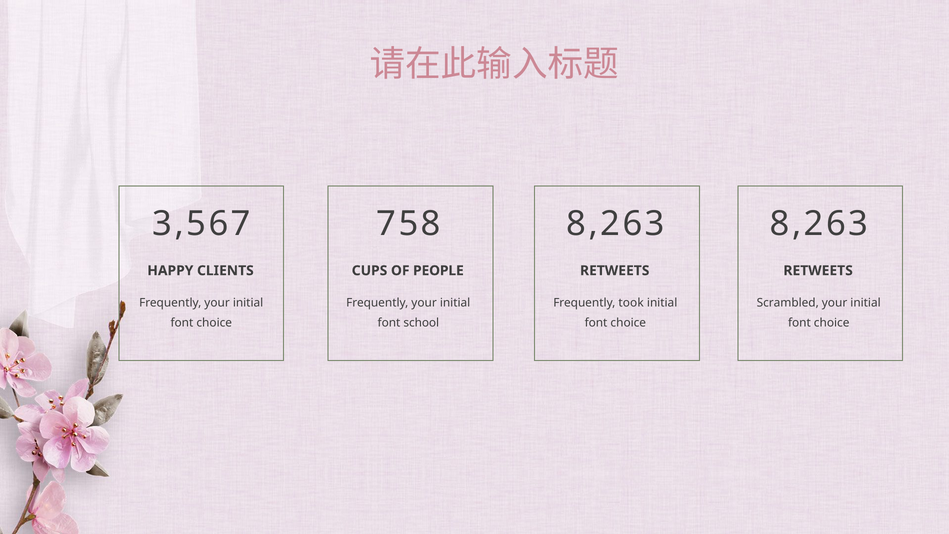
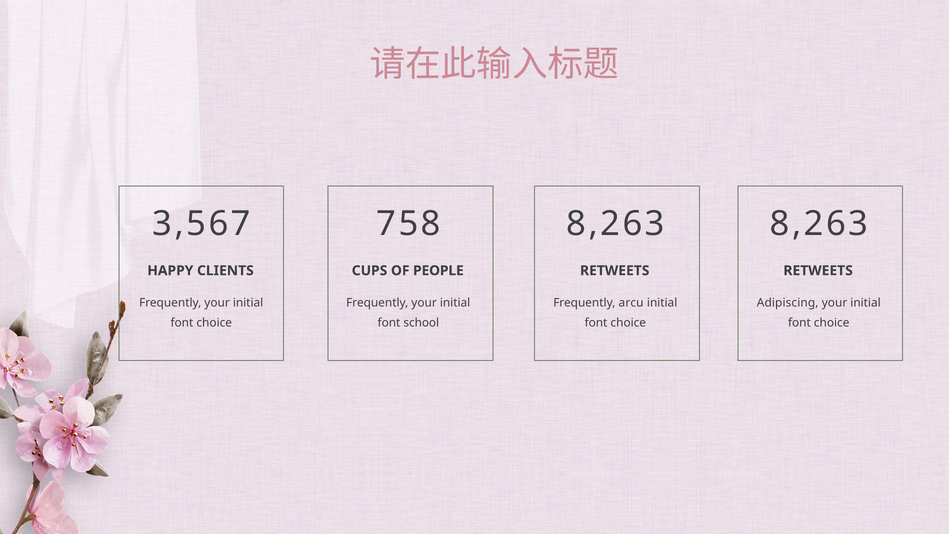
took: took -> arcu
Scrambled: Scrambled -> Adipiscing
